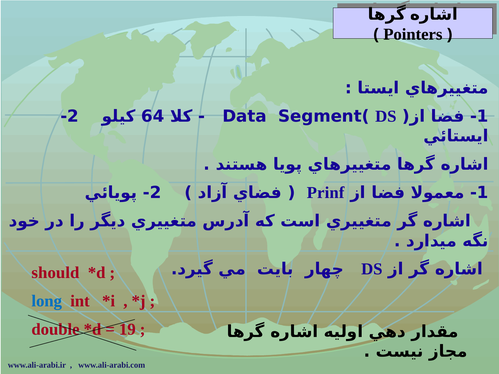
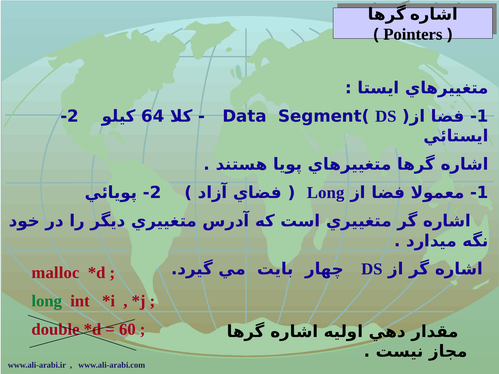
Prinf at (326, 193): Prinf -> Long
should: should -> malloc
long at (47, 301) colour: blue -> green
19: 19 -> 60
